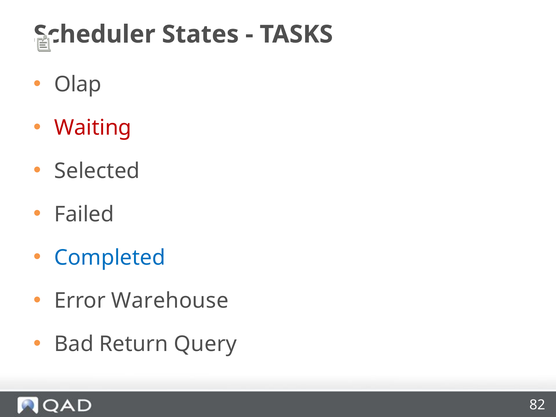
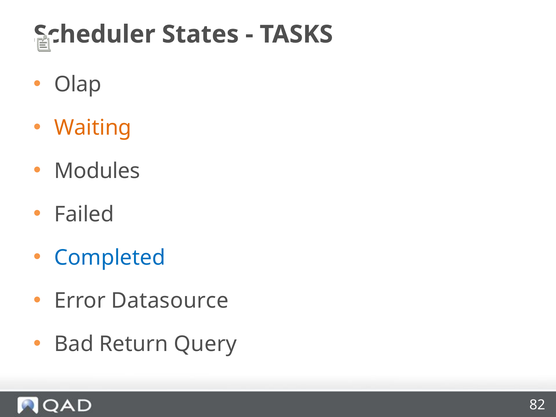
Waiting colour: red -> orange
Selected: Selected -> Modules
Warehouse: Warehouse -> Datasource
